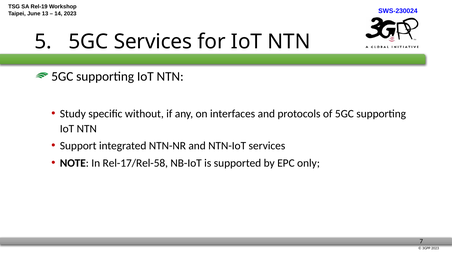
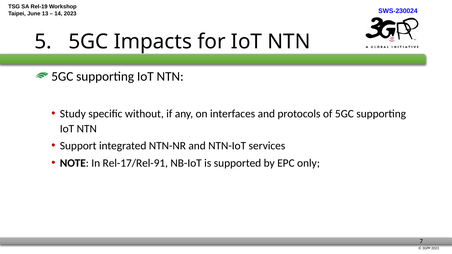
5GC Services: Services -> Impacts
Rel-17/Rel-58: Rel-17/Rel-58 -> Rel-17/Rel-91
